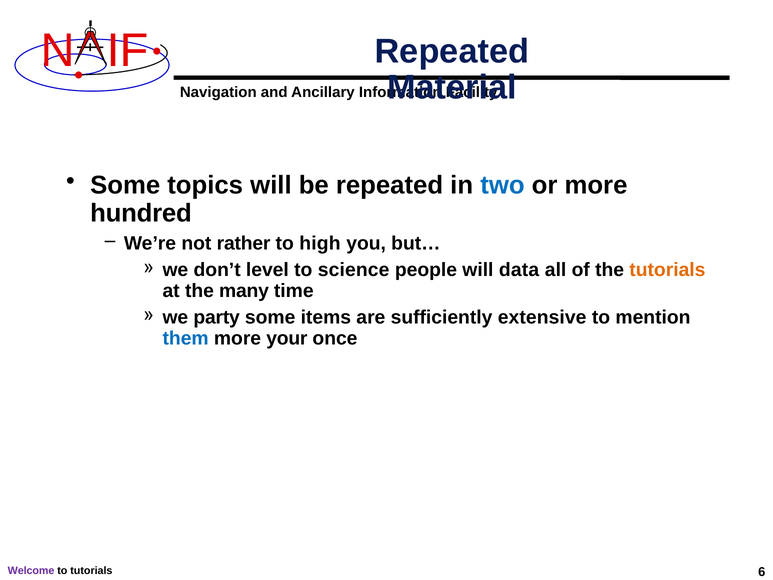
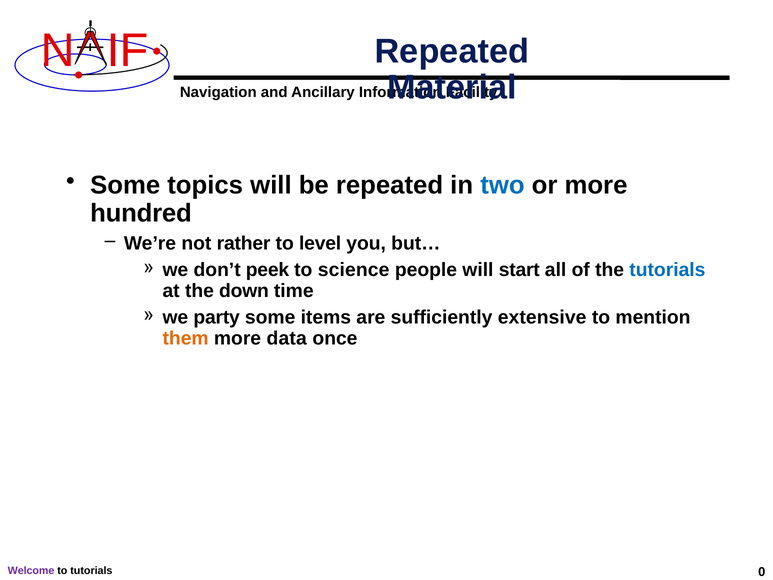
high: high -> level
level: level -> peek
data: data -> start
tutorials at (667, 270) colour: orange -> blue
many: many -> down
them colour: blue -> orange
your: your -> data
6: 6 -> 0
